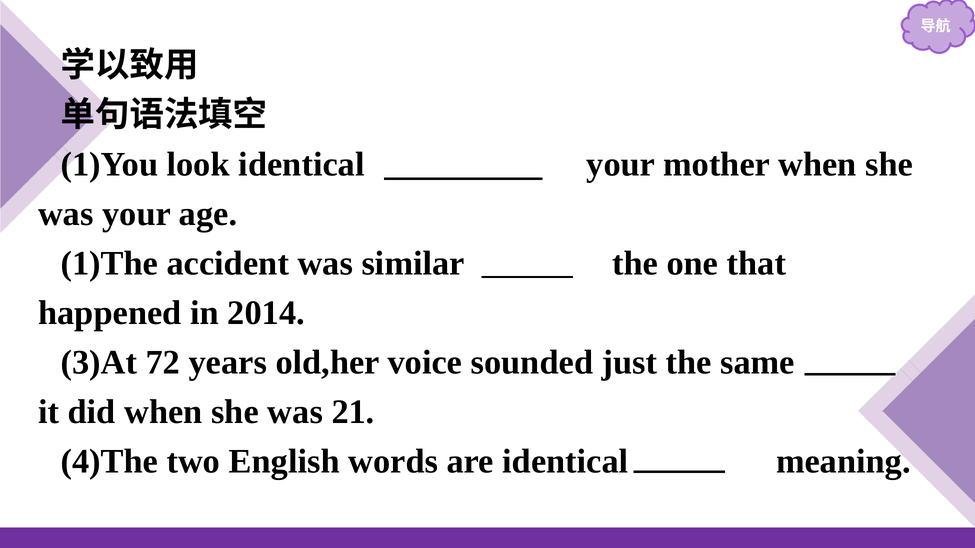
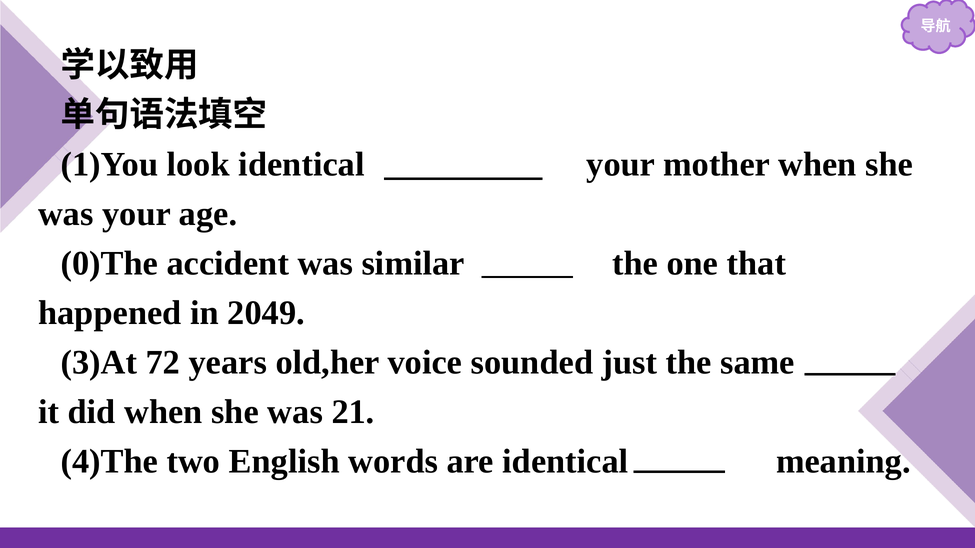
1)The: 1)The -> 0)The
2014: 2014 -> 2049
